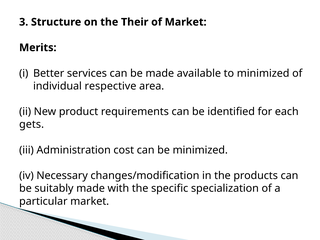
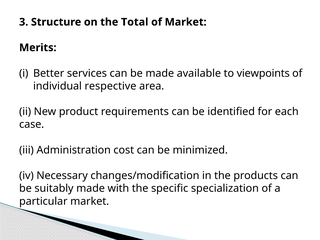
Their: Their -> Total
to minimized: minimized -> viewpoints
gets: gets -> case
